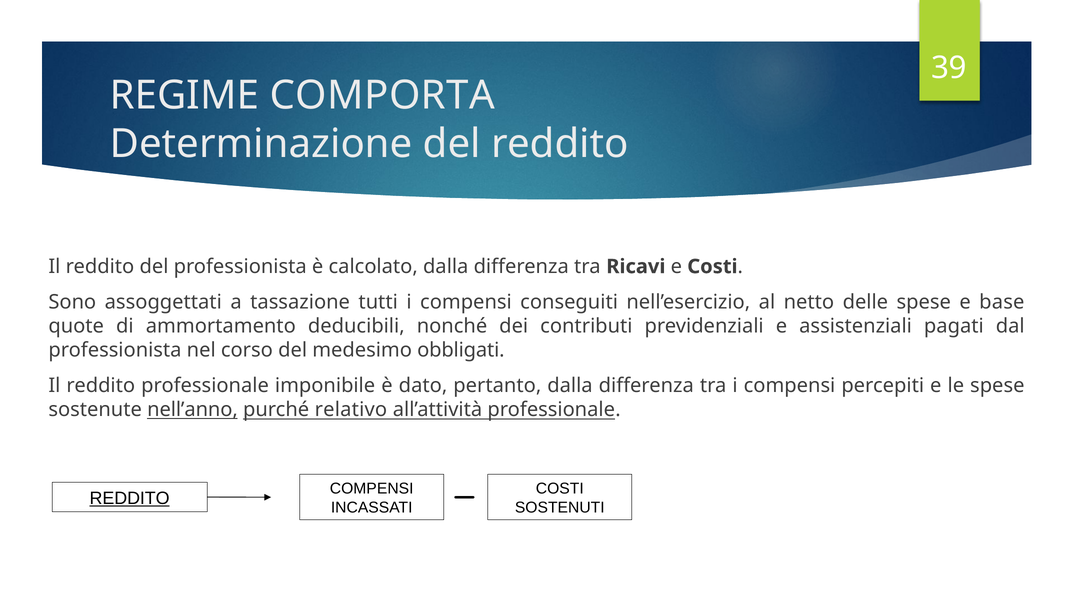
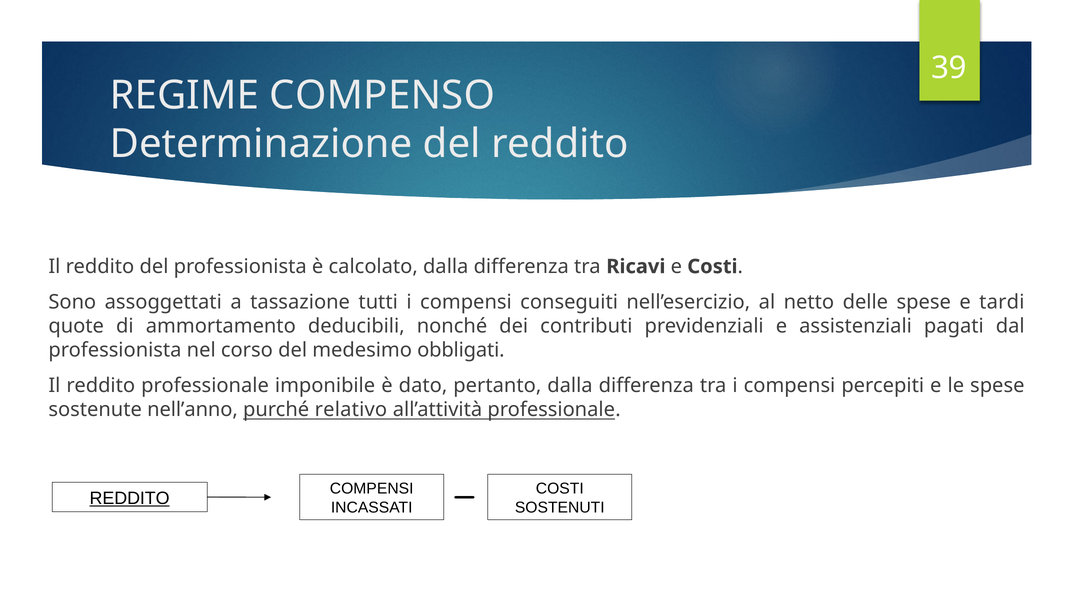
COMPORTA: COMPORTA -> COMPENSO
base: base -> tardi
nell’anno underline: present -> none
